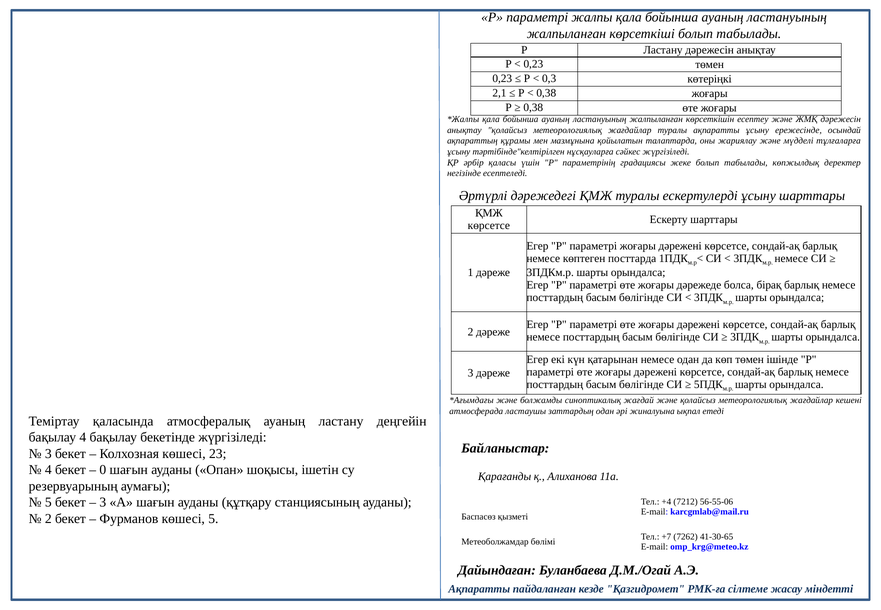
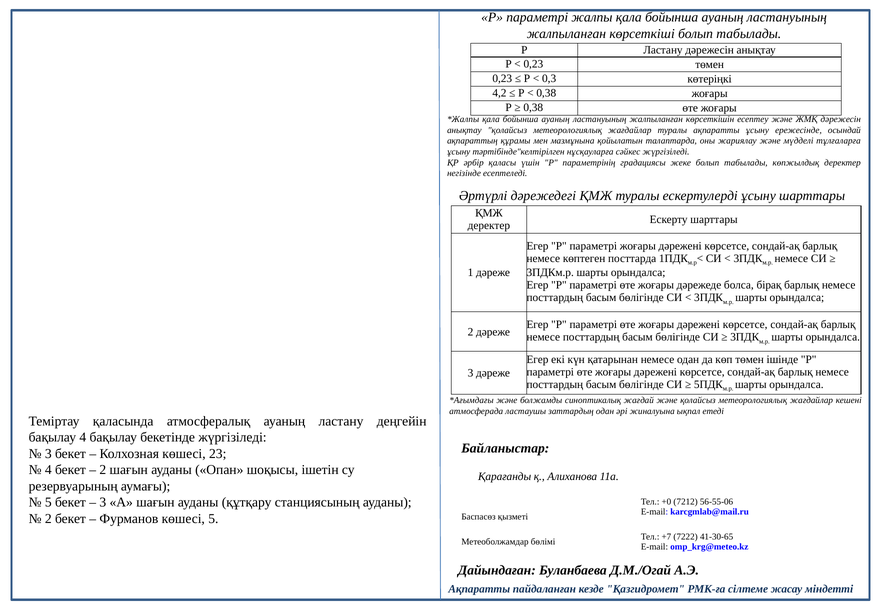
2,1: 2,1 -> 4,2
көрсетсе at (489, 226): көрсетсе -> деректер
0 at (103, 470): 0 -> 2
+4: +4 -> +0
7262: 7262 -> 7222
